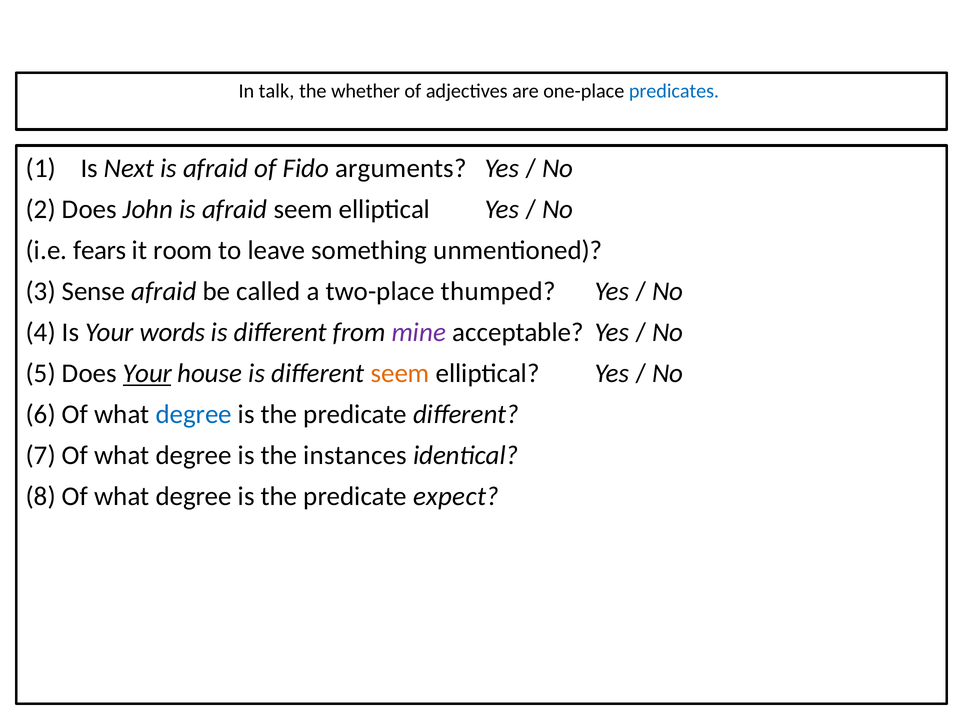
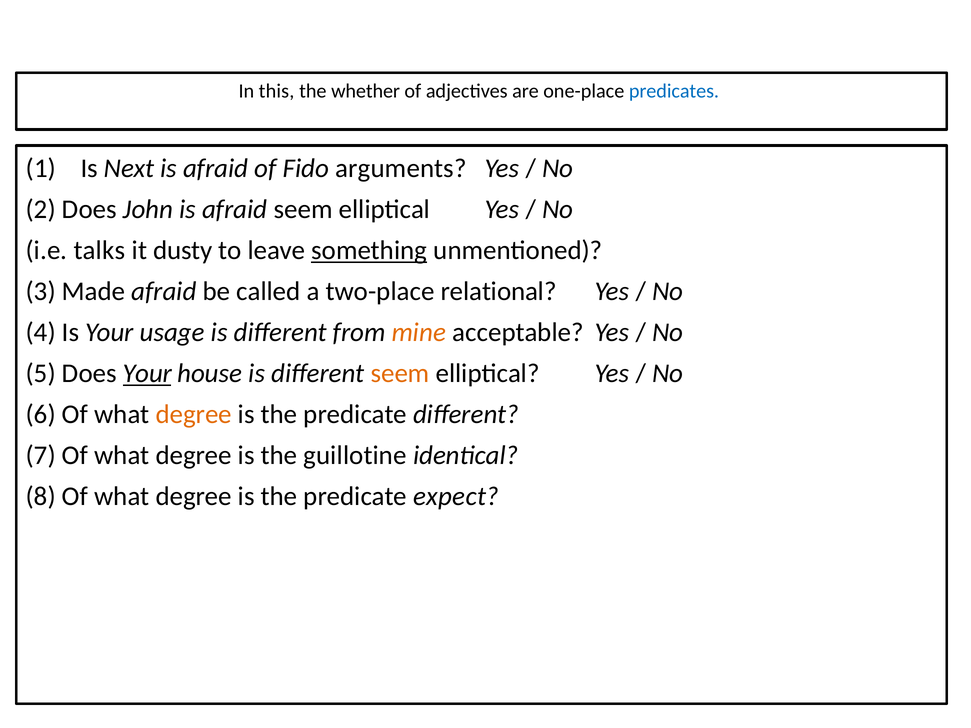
talk: talk -> this
fears: fears -> talks
room: room -> dusty
something underline: none -> present
Sense: Sense -> Made
thumped: thumped -> relational
words: words -> usage
mine colour: purple -> orange
degree at (194, 415) colour: blue -> orange
instances: instances -> guillotine
